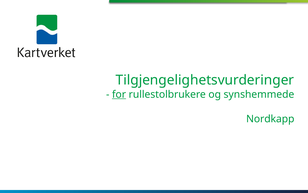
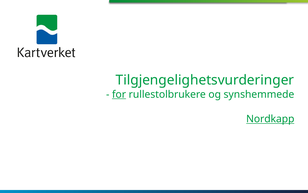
Nordkapp underline: none -> present
